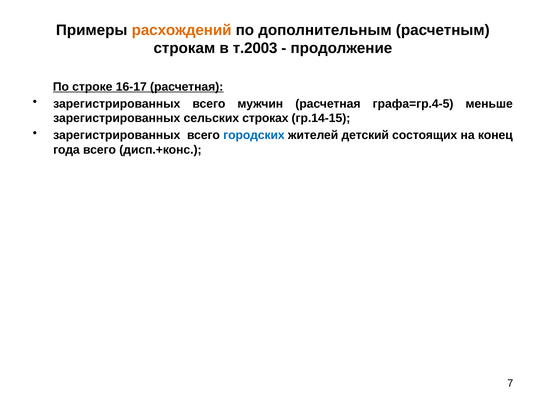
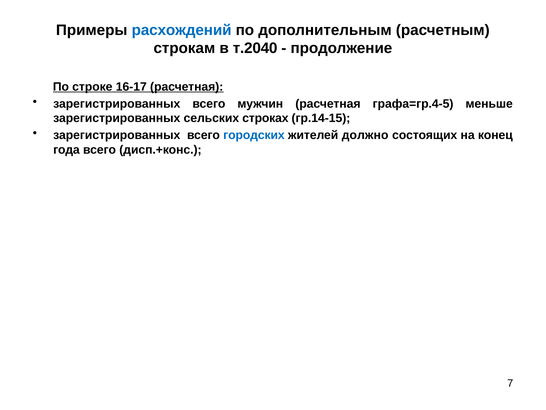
расхождений colour: orange -> blue
т.2003: т.2003 -> т.2040
детский: детский -> должно
